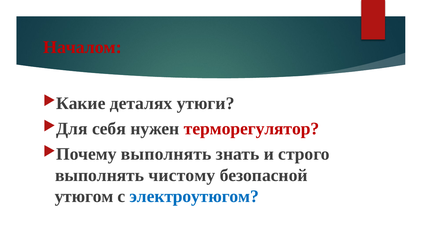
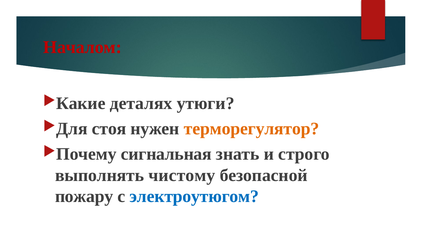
себя: себя -> стоя
терморегулятор colour: red -> orange
выполнять at (166, 154): выполнять -> сигнальная
утюгом: утюгом -> пожару
